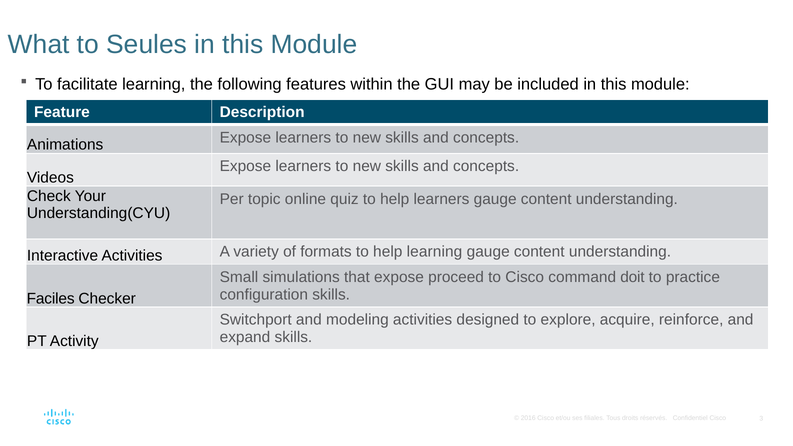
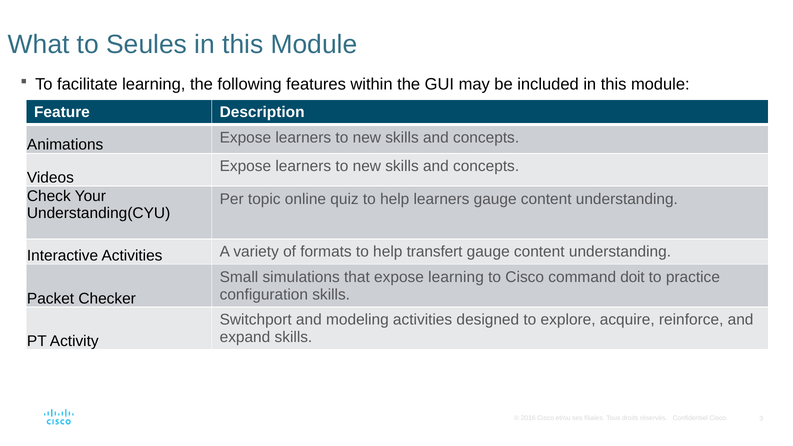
help learning: learning -> transfert
expose proceed: proceed -> learning
Faciles: Faciles -> Packet
